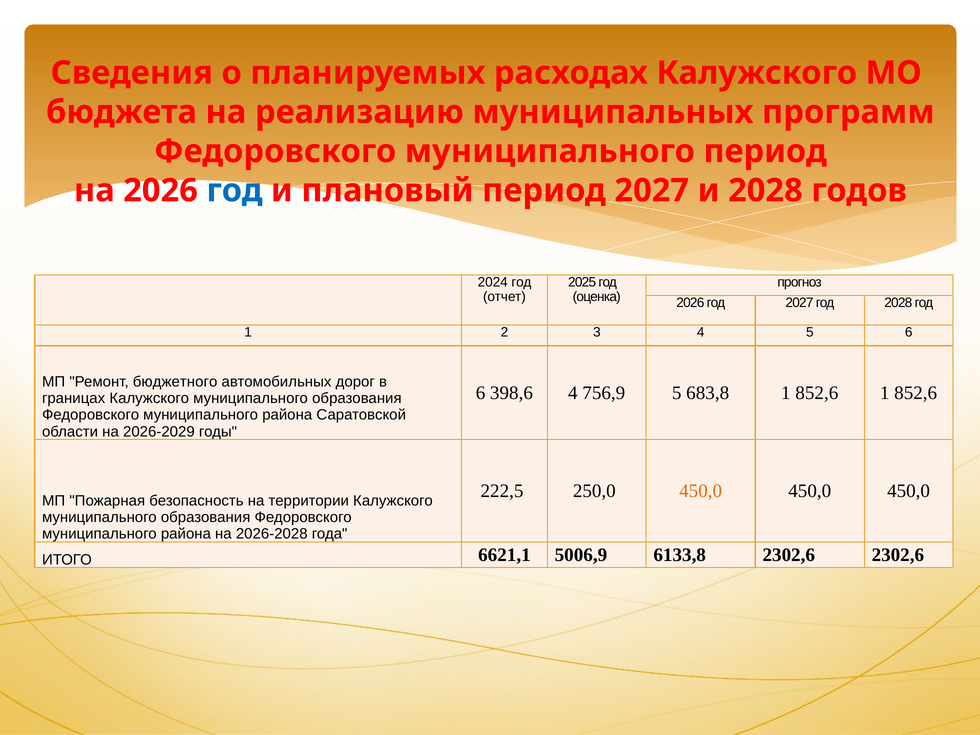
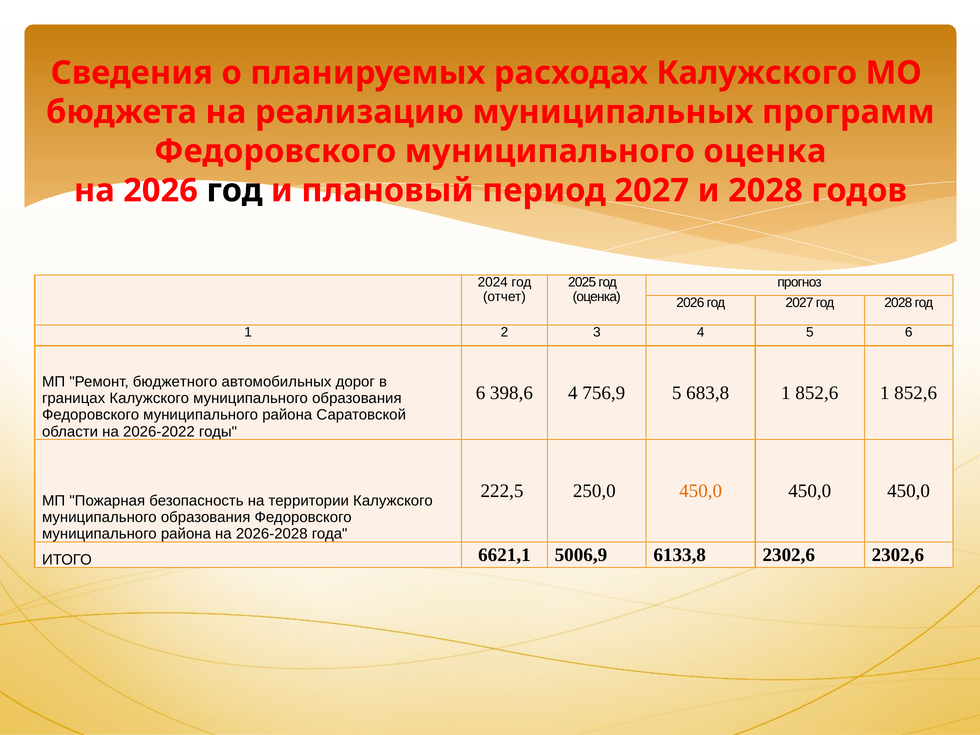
муниципального период: период -> оценка
год at (235, 191) colour: blue -> black
2026-2029: 2026-2029 -> 2026-2022
